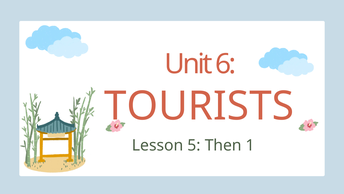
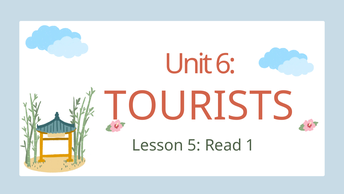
Then: Then -> Read
